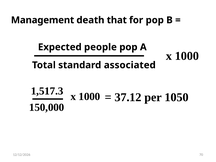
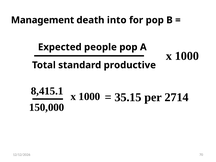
that: that -> into
associated: associated -> productive
1,517.3: 1,517.3 -> 8,415.1
37.12: 37.12 -> 35.15
1050: 1050 -> 2714
